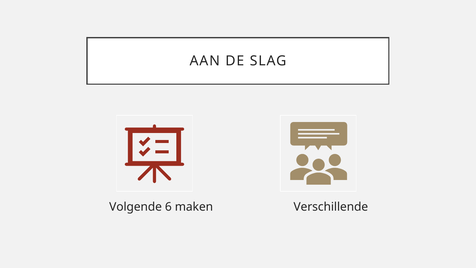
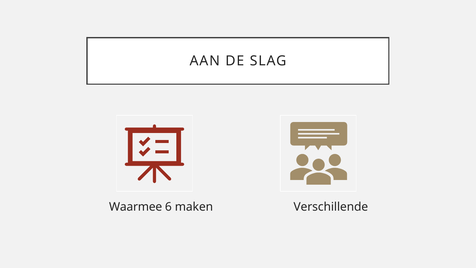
Volgende: Volgende -> Waarmee
